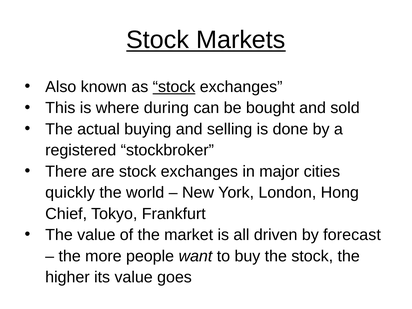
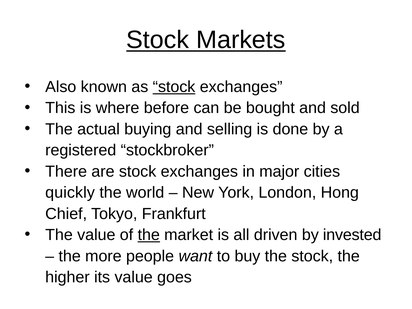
during: during -> before
the at (149, 235) underline: none -> present
forecast: forecast -> invested
